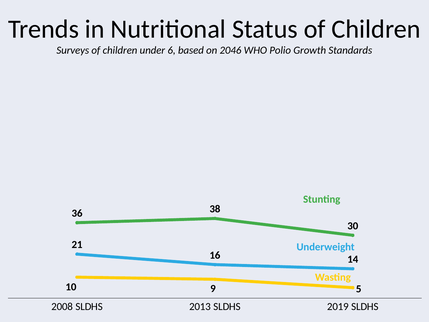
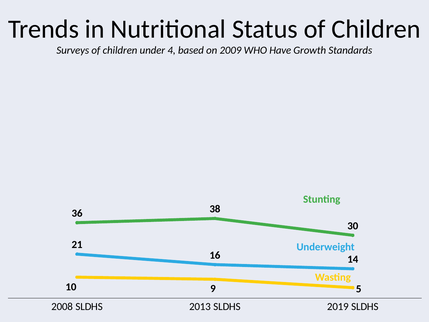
6: 6 -> 4
2046: 2046 -> 2009
Polio: Polio -> Have
